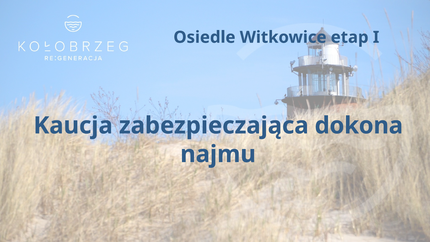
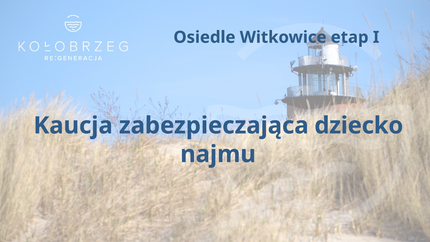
dokona: dokona -> dziecko
